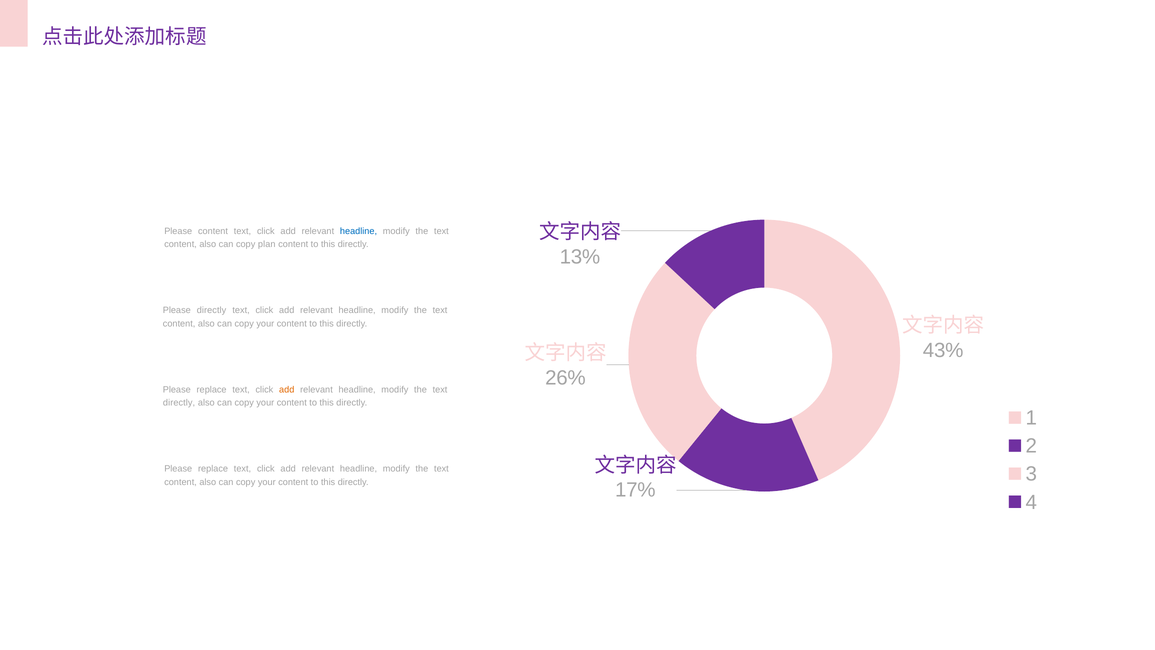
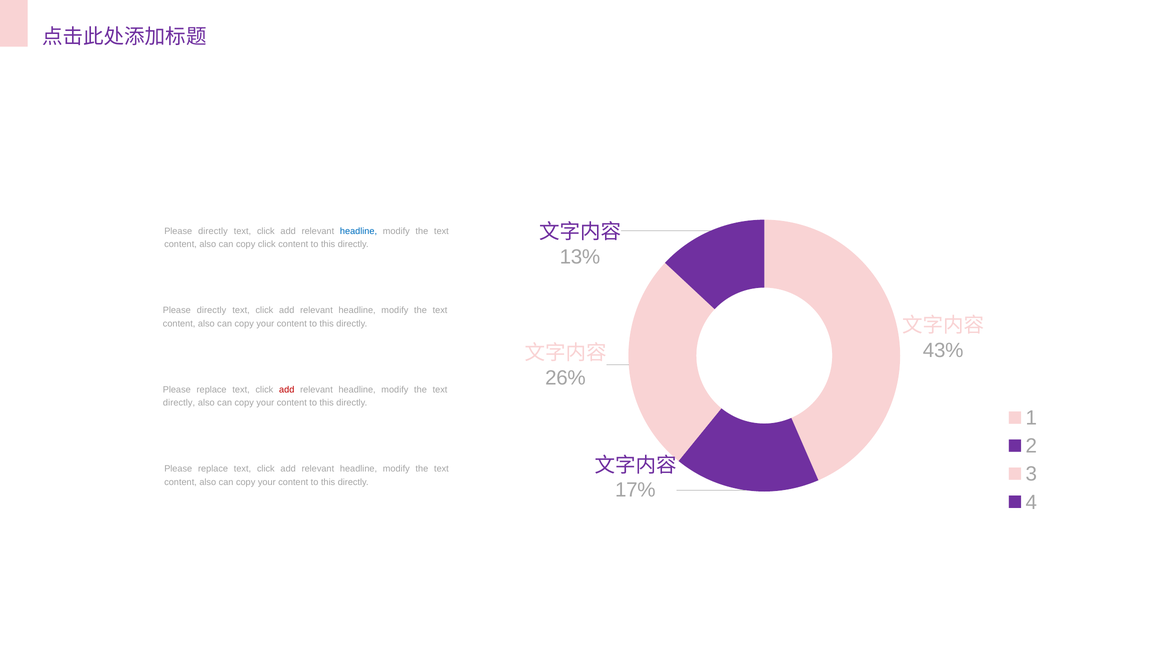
content at (213, 231): content -> directly
copy plan: plan -> click
add at (287, 389) colour: orange -> red
